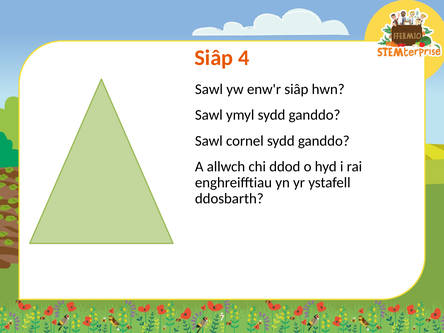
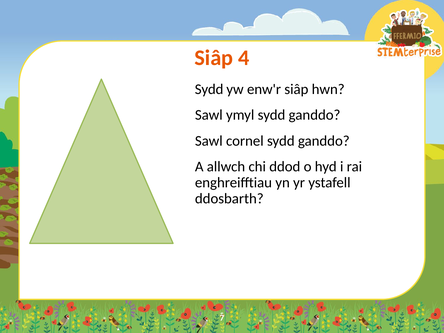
Sawl at (209, 89): Sawl -> Sydd
